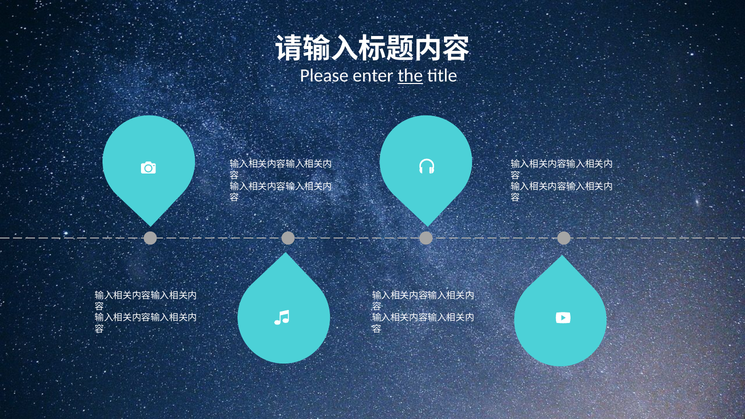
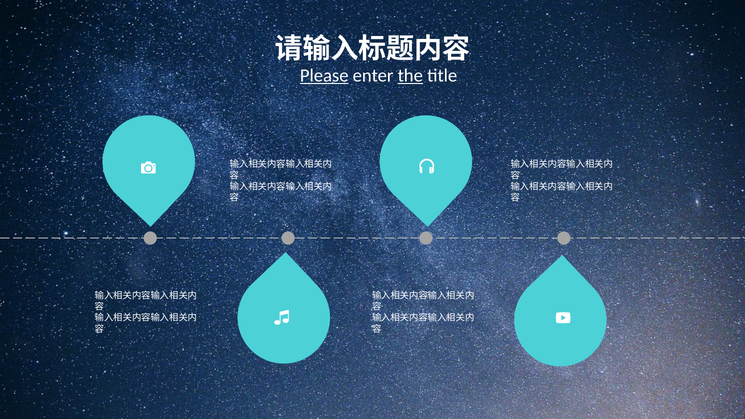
Please underline: none -> present
